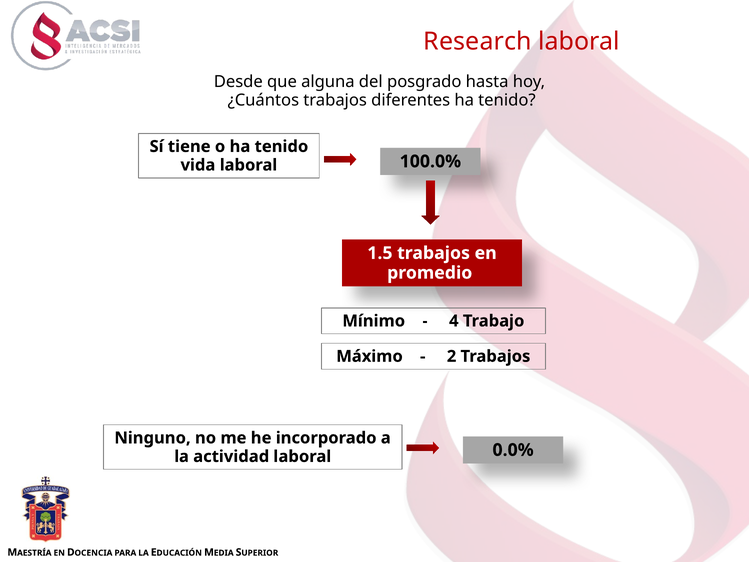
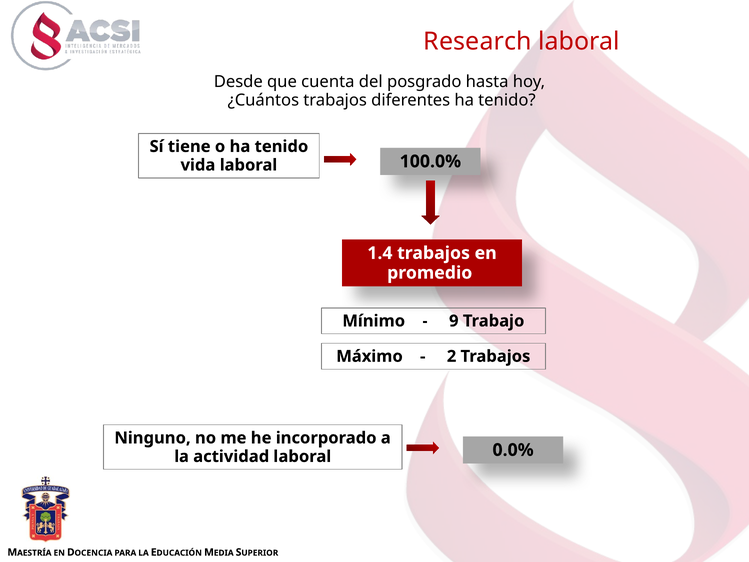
alguna: alguna -> cuenta
1.5: 1.5 -> 1.4
4: 4 -> 9
